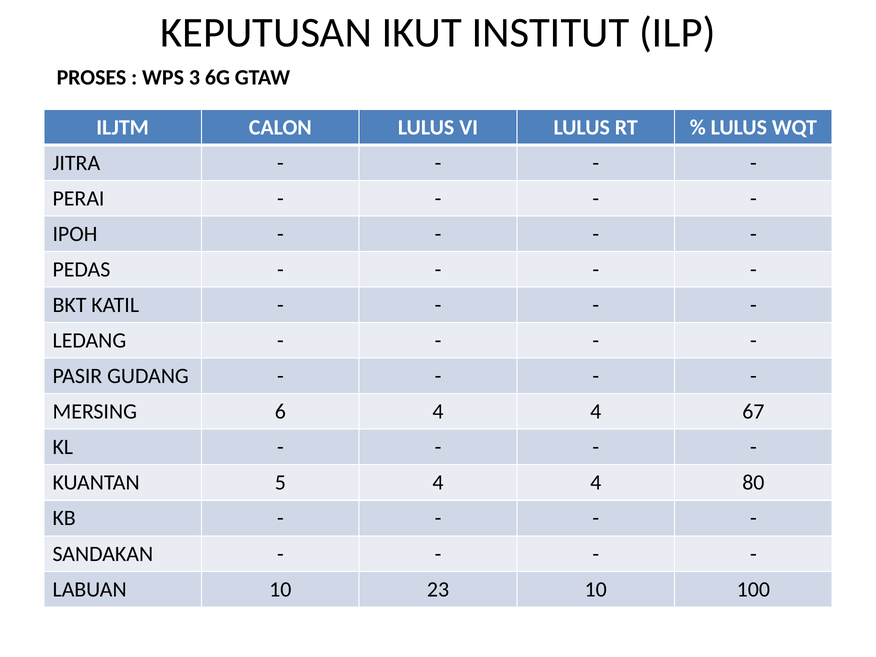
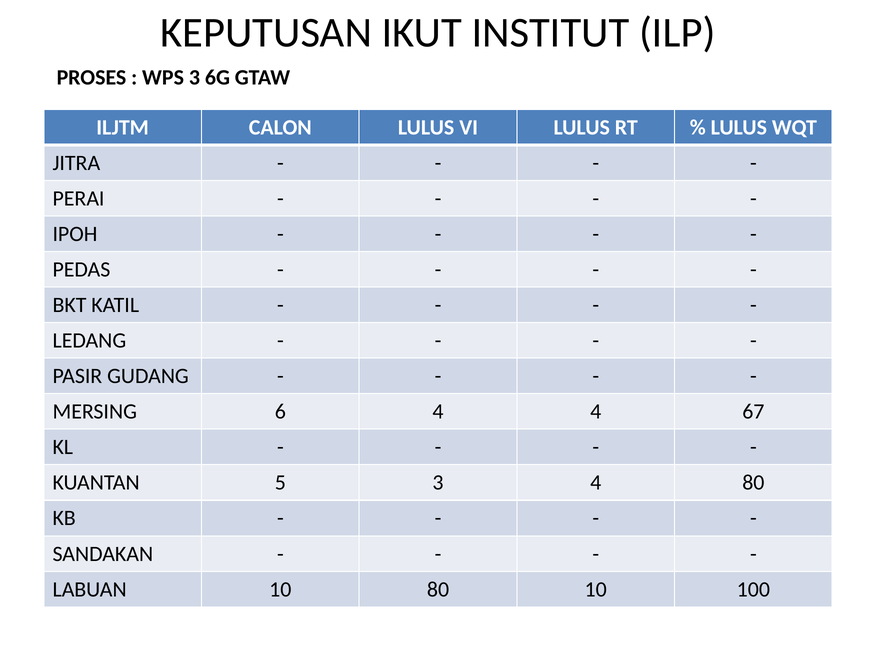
5 4: 4 -> 3
10 23: 23 -> 80
